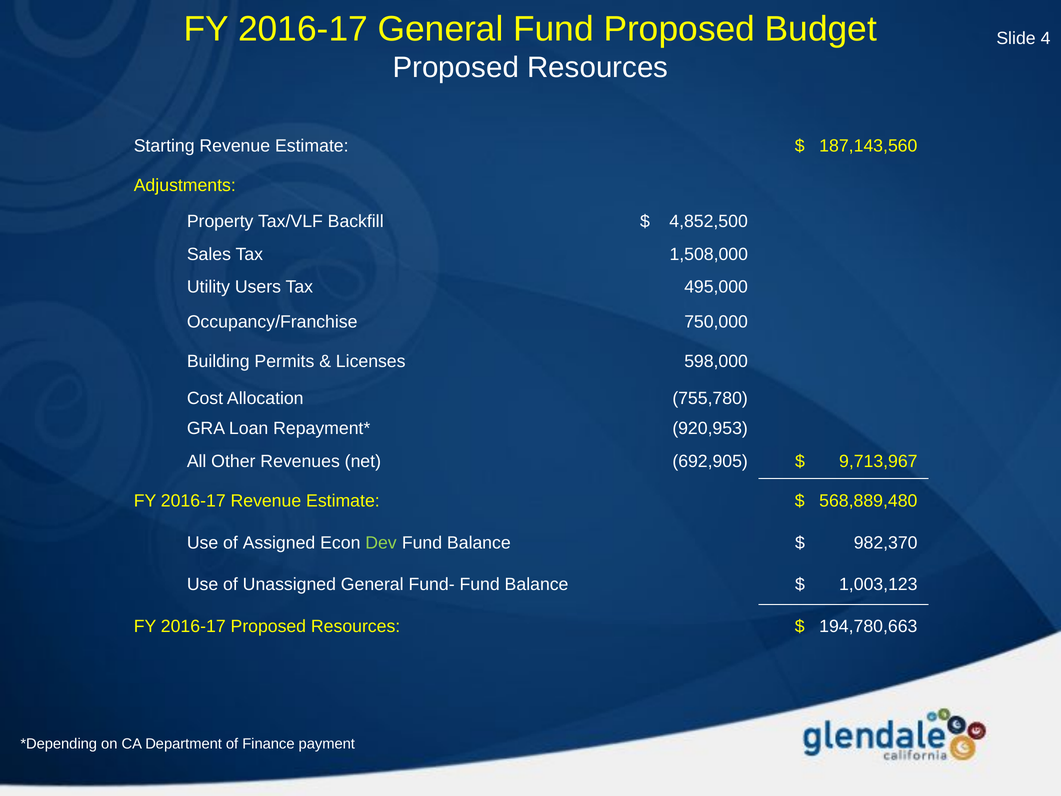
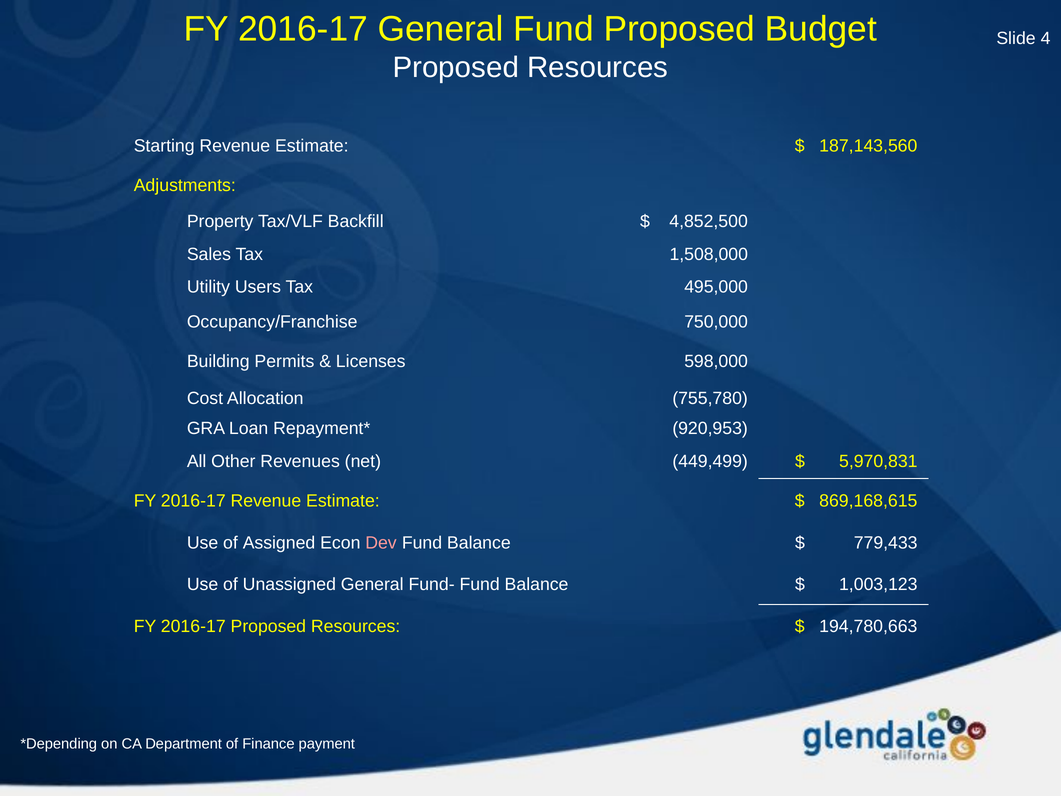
692,905: 692,905 -> 449,499
9,713,967: 9,713,967 -> 5,970,831
568,889,480: 568,889,480 -> 869,168,615
Dev colour: light green -> pink
982,370: 982,370 -> 779,433
